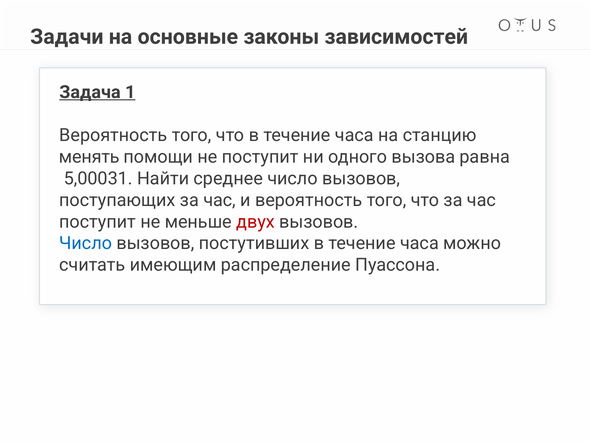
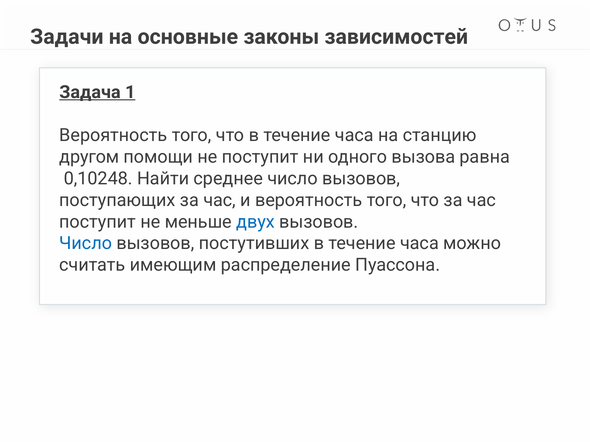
менять: менять -> другом
5,00031: 5,00031 -> 0,10248
двух colour: red -> blue
